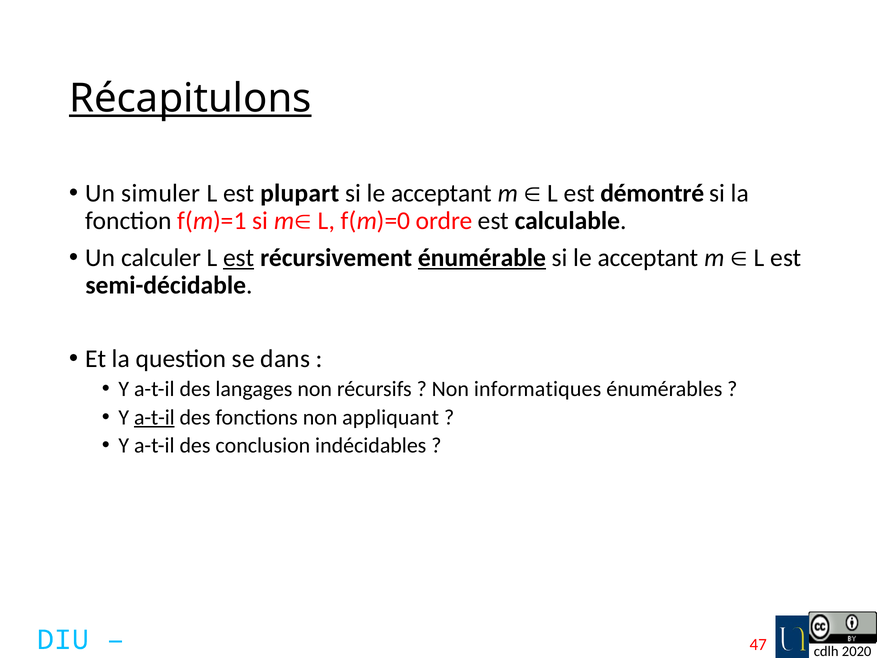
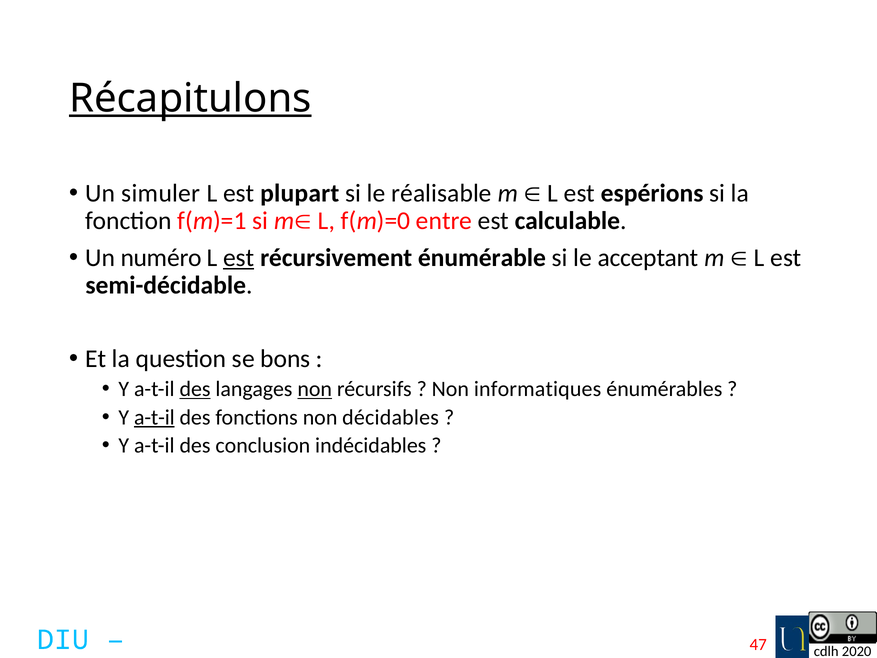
acceptant at (442, 193): acceptant -> réalisable
démontré: démontré -> espérions
ordre: ordre -> entre
calculer: calculer -> numéro
énumérable underline: present -> none
dans: dans -> bons
des at (195, 389) underline: none -> present
non at (315, 389) underline: none -> present
appliquant: appliquant -> décidables
